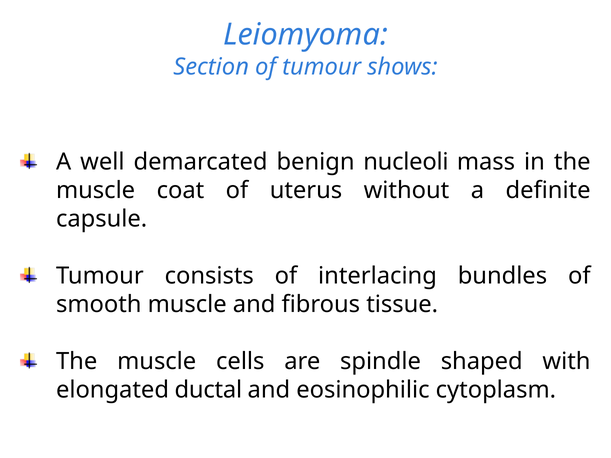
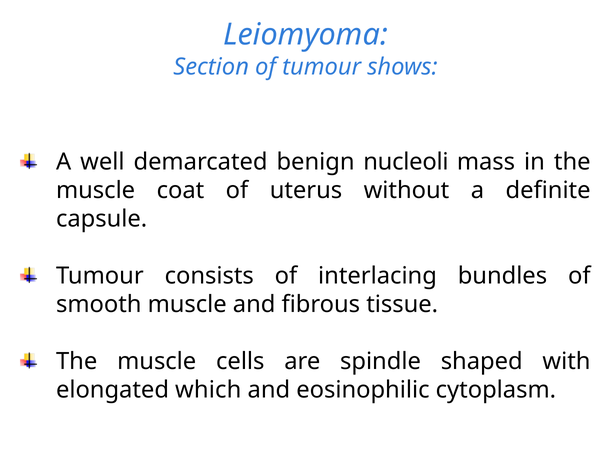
ductal: ductal -> which
